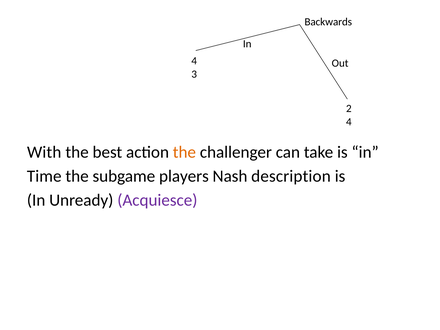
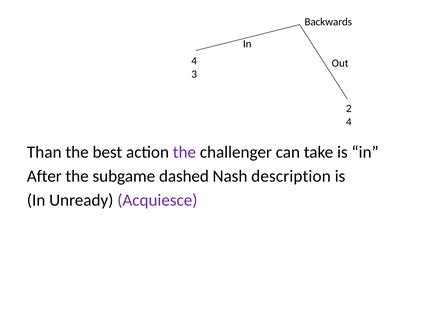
With: With -> Than
the at (184, 152) colour: orange -> purple
Time: Time -> After
players: players -> dashed
